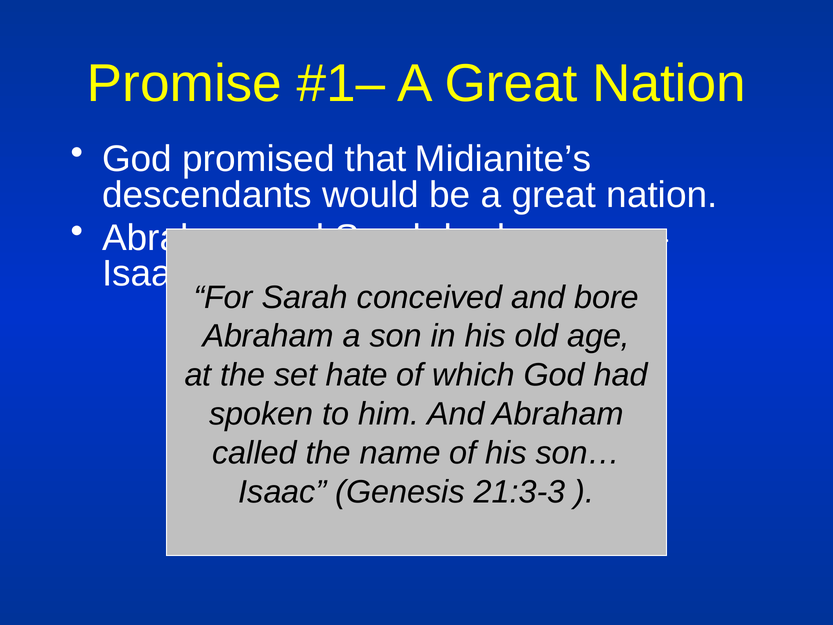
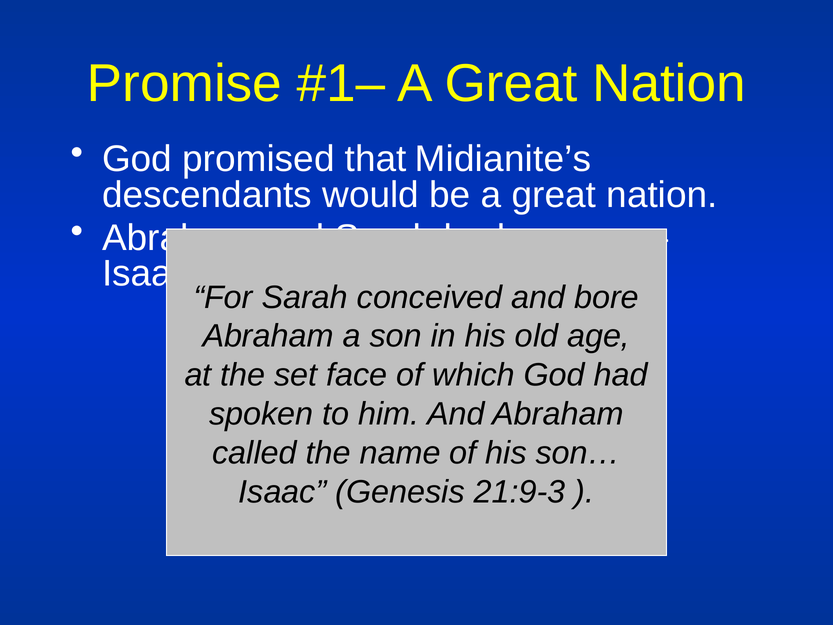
hate: hate -> face
21:3-3: 21:3-3 -> 21:9-3
